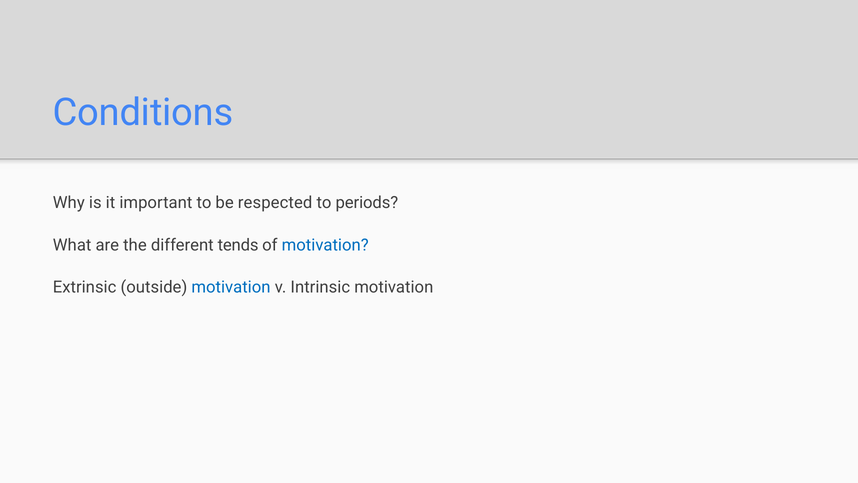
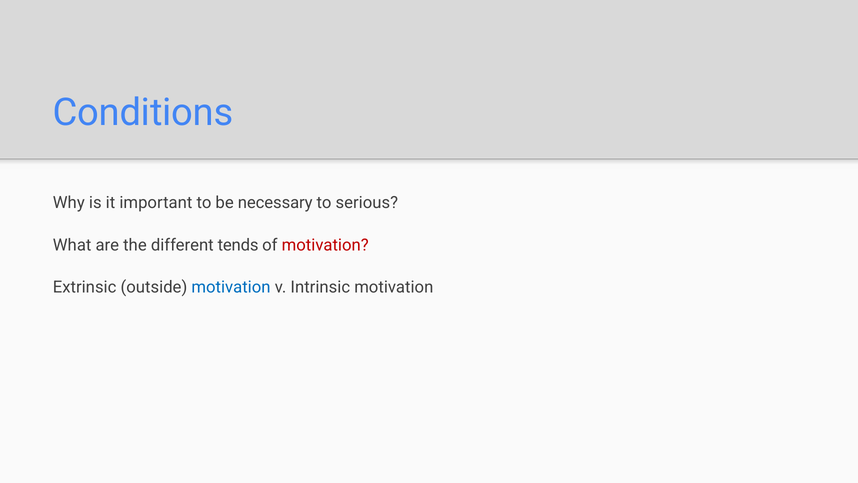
respected: respected -> necessary
periods: periods -> serious
motivation at (325, 245) colour: blue -> red
